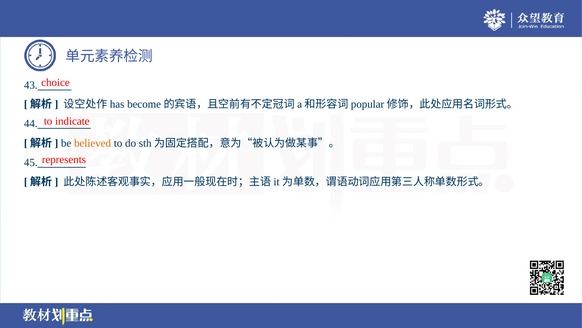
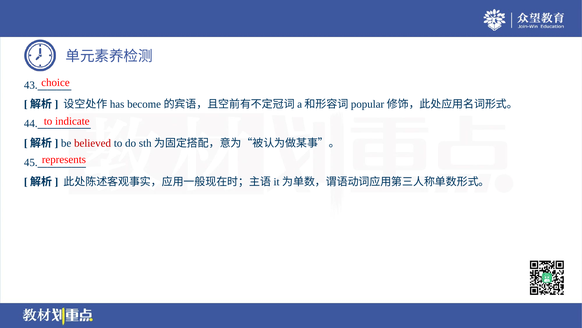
believed colour: orange -> red
